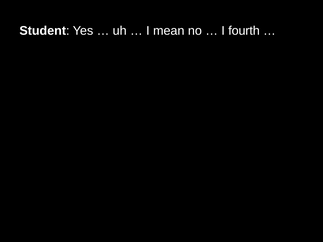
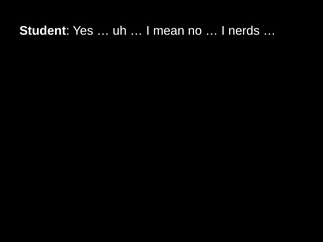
fourth: fourth -> nerds
